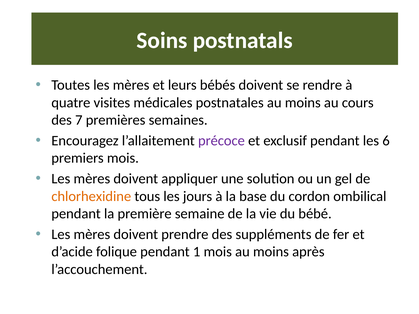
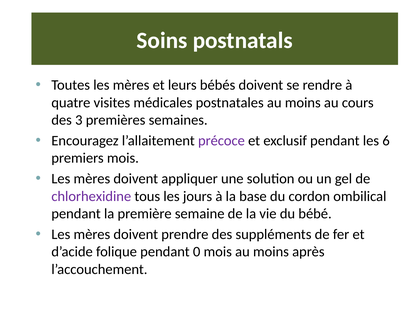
7: 7 -> 3
chlorhexidine colour: orange -> purple
1: 1 -> 0
